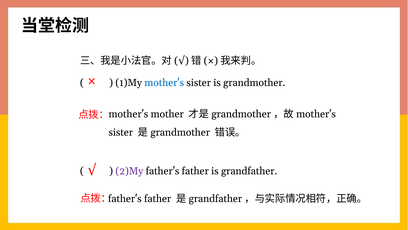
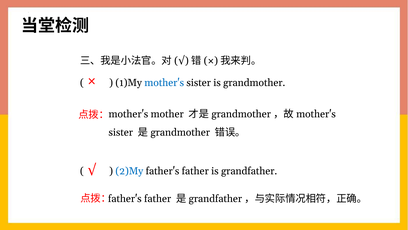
2)My colour: purple -> blue
